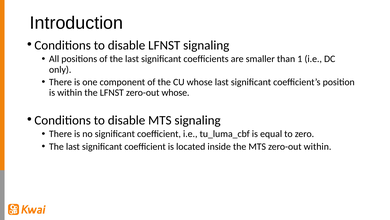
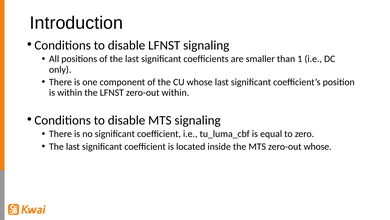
zero-out whose: whose -> within
zero-out within: within -> whose
